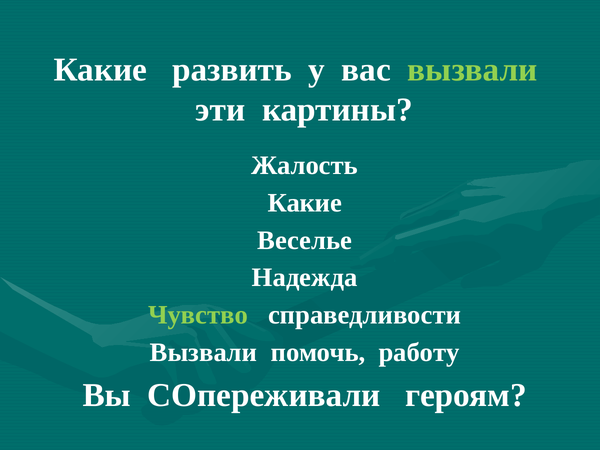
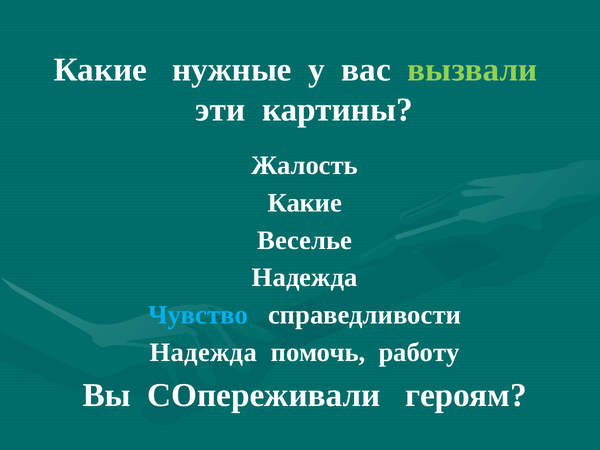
развить: развить -> нужные
Чувство colour: light green -> light blue
Вызвали at (204, 352): Вызвали -> Надежда
